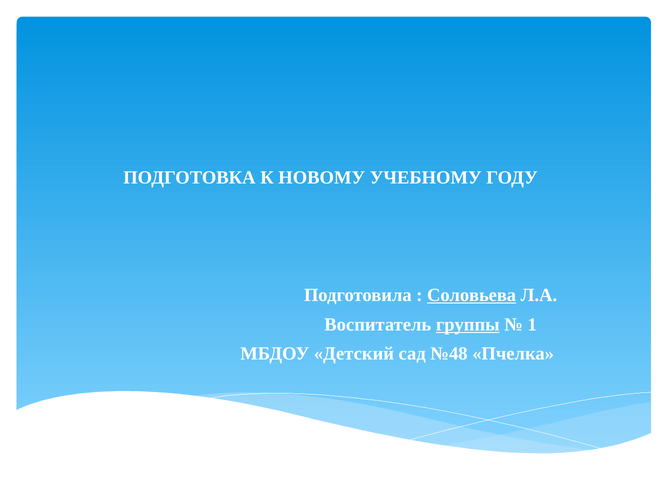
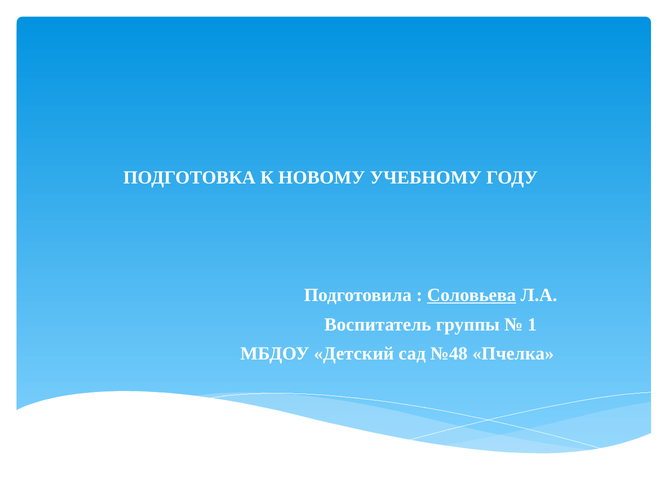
группы underline: present -> none
